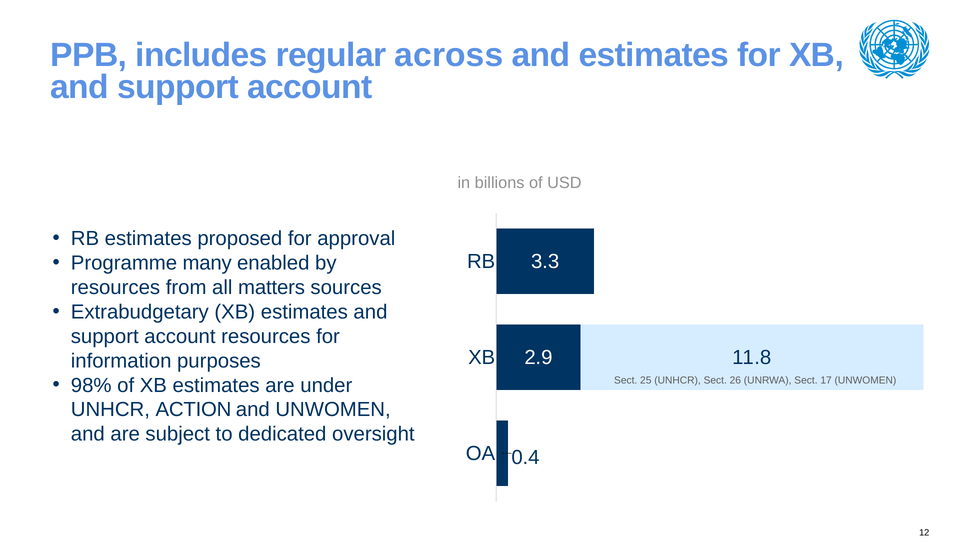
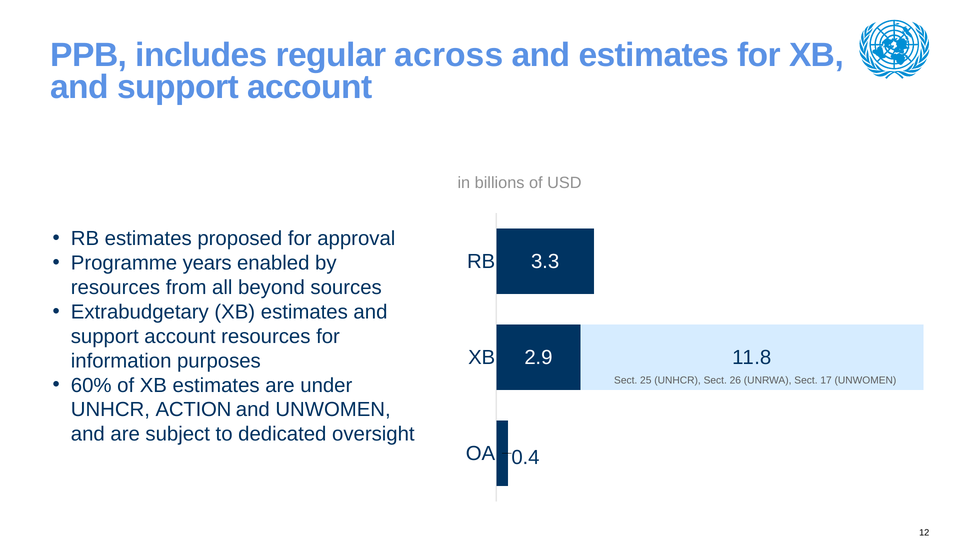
many: many -> years
matters: matters -> beyond
98%: 98% -> 60%
